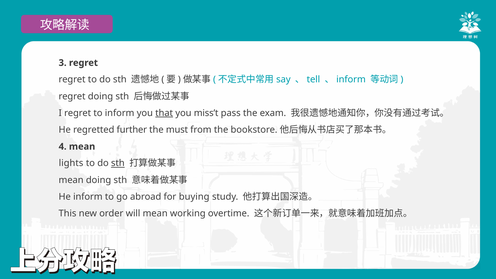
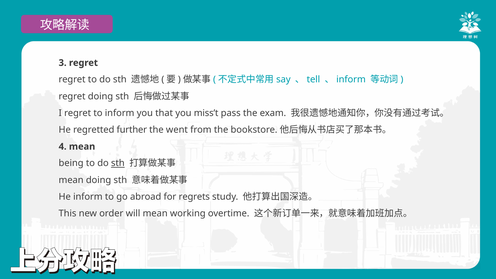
that underline: present -> none
must: must -> went
lights: lights -> being
buying: buying -> regrets
